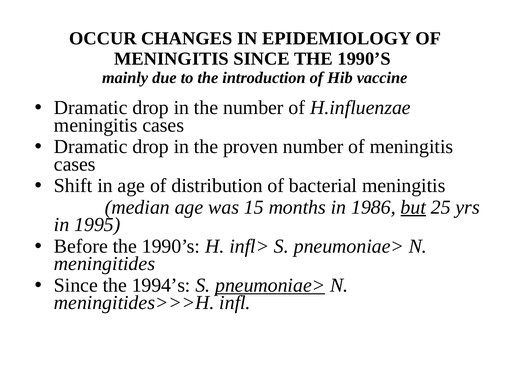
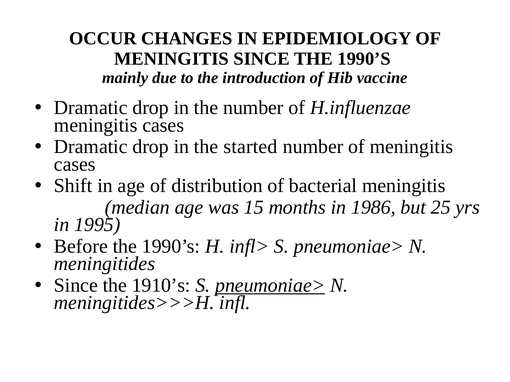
proven: proven -> started
but underline: present -> none
1994’s: 1994’s -> 1910’s
